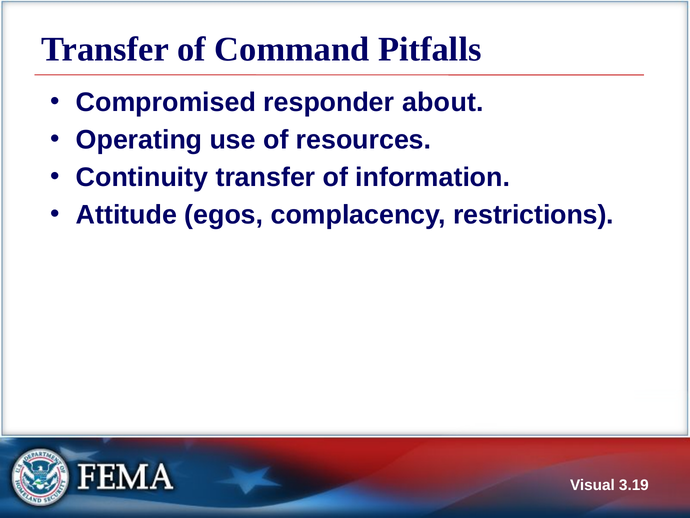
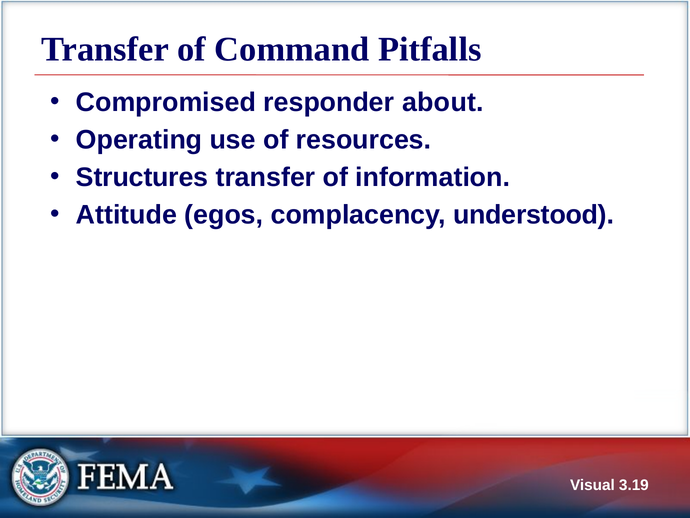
Continuity: Continuity -> Structures
restrictions: restrictions -> understood
